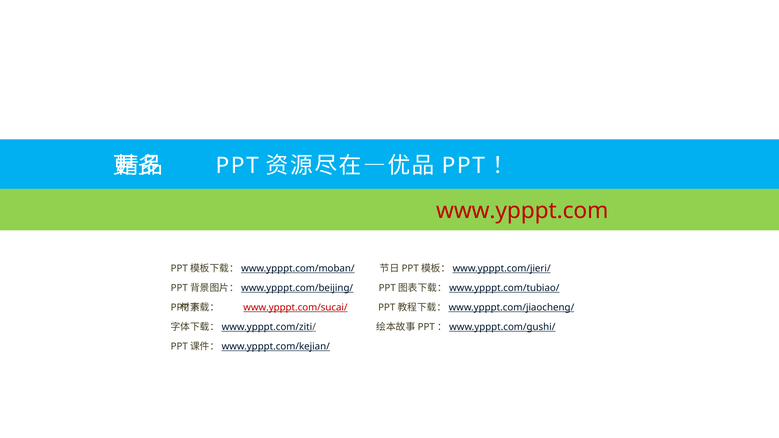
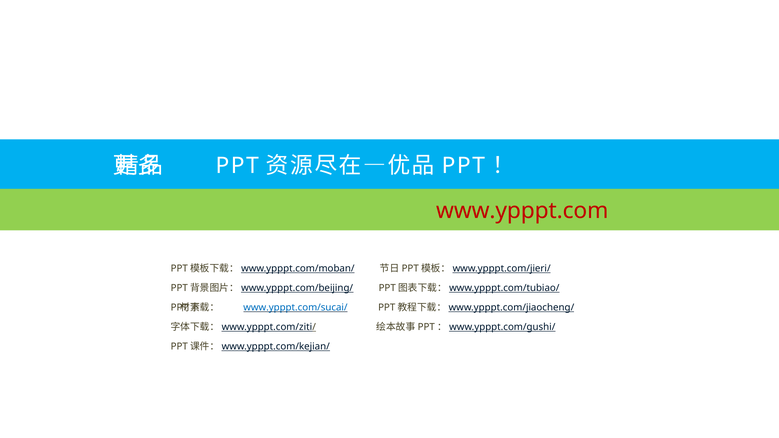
www.ypppt.com/sucai/ colour: red -> blue
